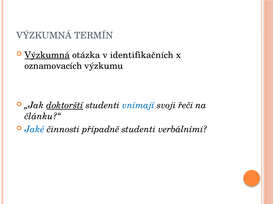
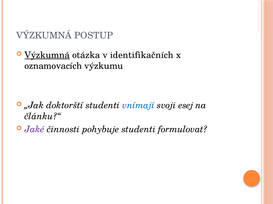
TERMÍN: TERMÍN -> POSTUP
doktorští underline: present -> none
řeči: řeči -> esej
Jaké colour: blue -> purple
případně: případně -> pohybuje
verbálními: verbálními -> formulovat
